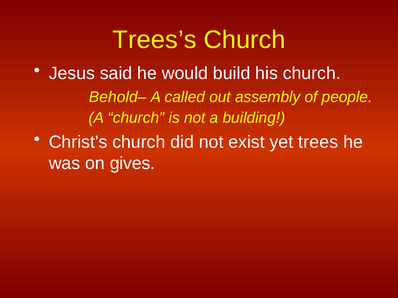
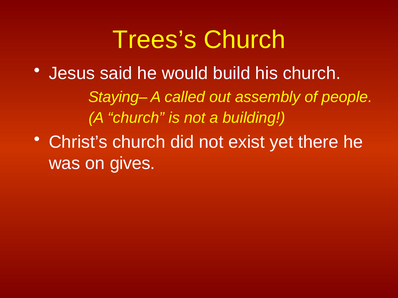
Behold–: Behold– -> Staying–
trees: trees -> there
